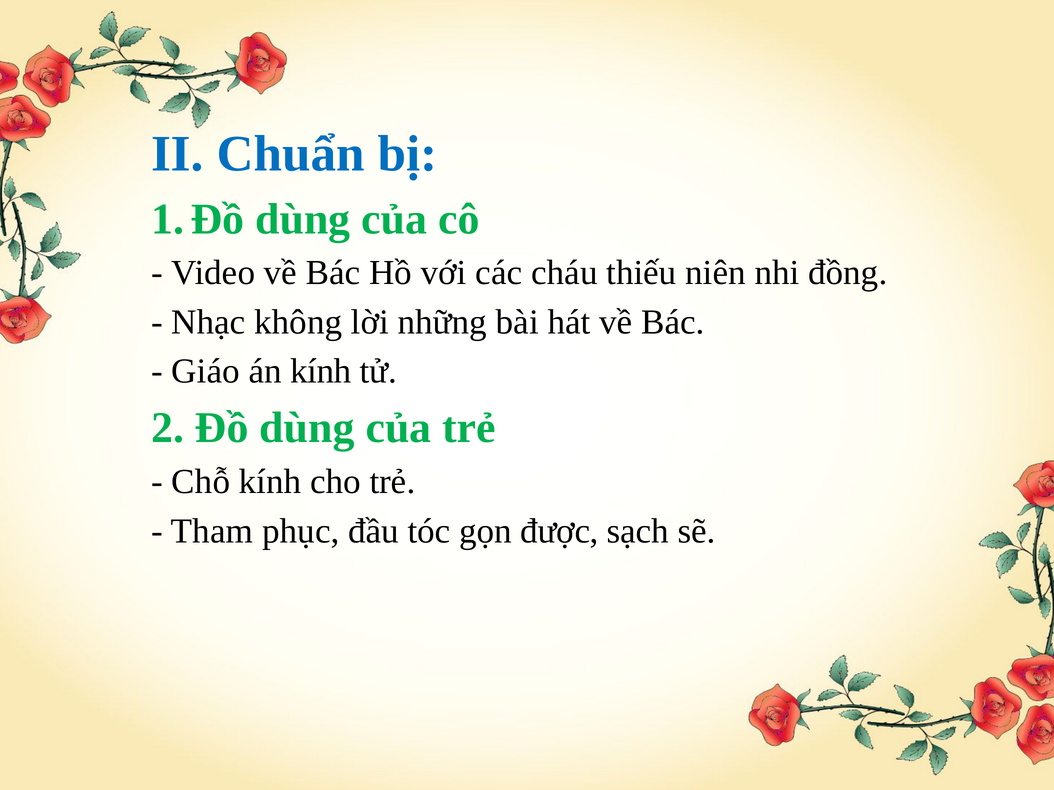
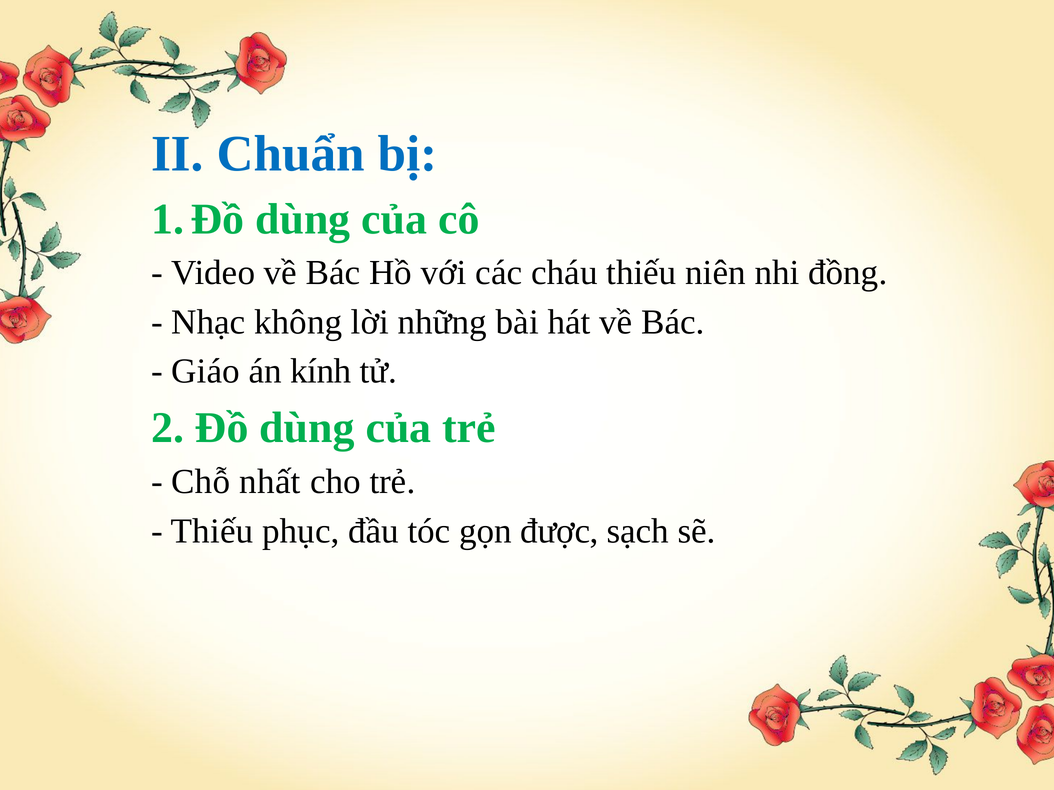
Chỗ kính: kính -> nhất
Tham at (212, 531): Tham -> Thiếu
